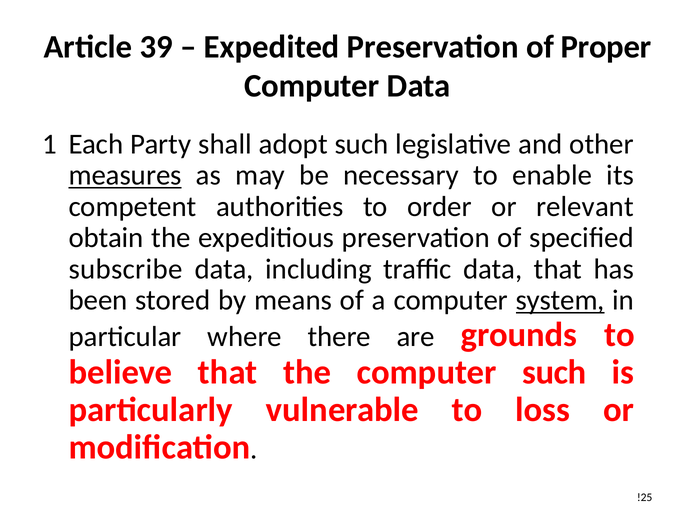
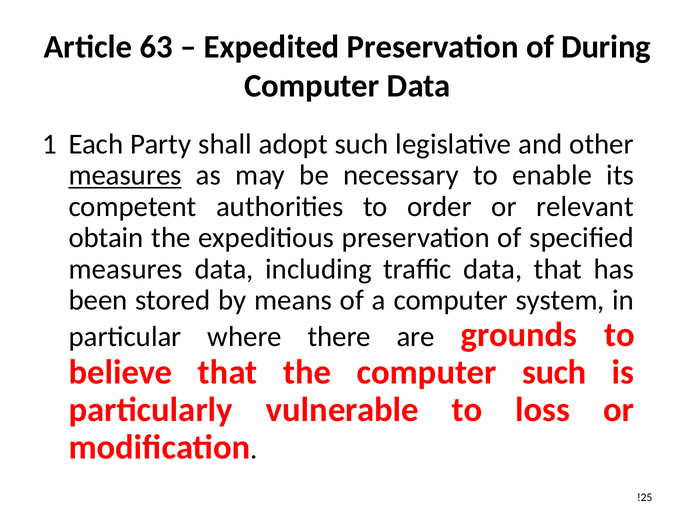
39: 39 -> 63
Proper: Proper -> During
subscribe at (126, 269): subscribe -> measures
system underline: present -> none
